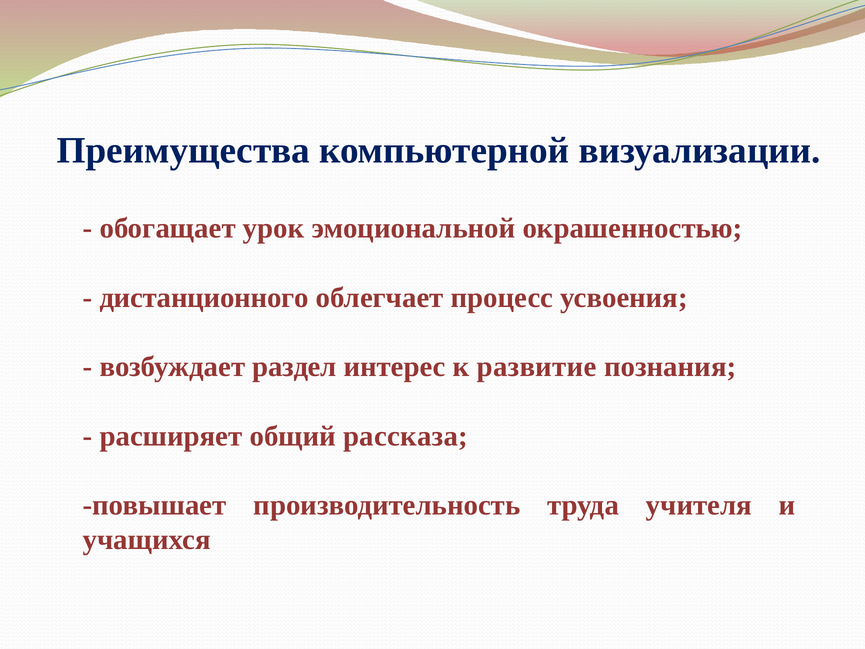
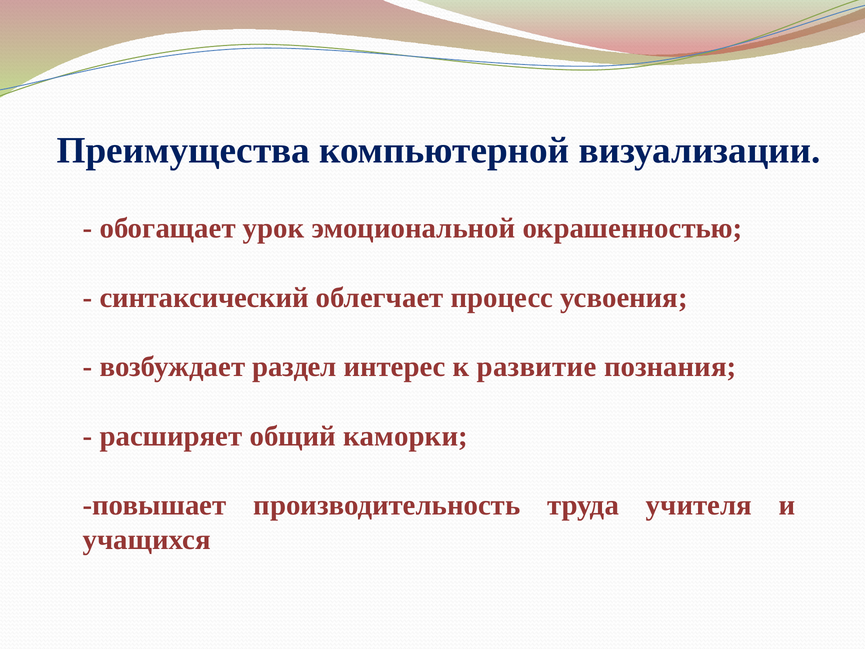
дистанционного: дистанционного -> синтаксический
рассказа: рассказа -> каморки
